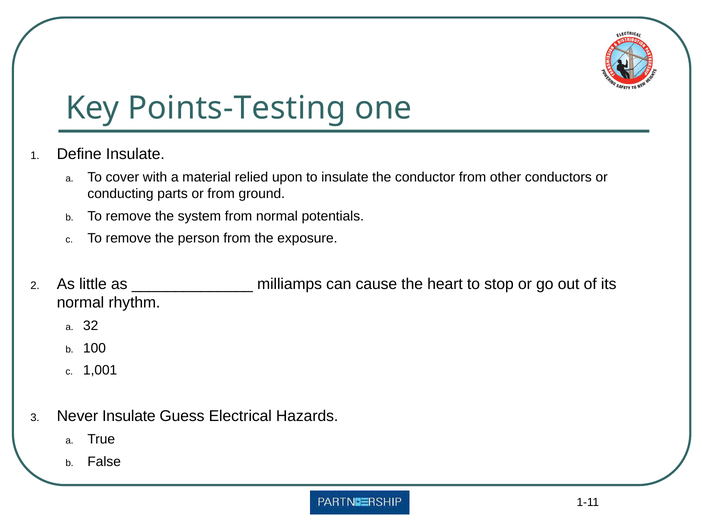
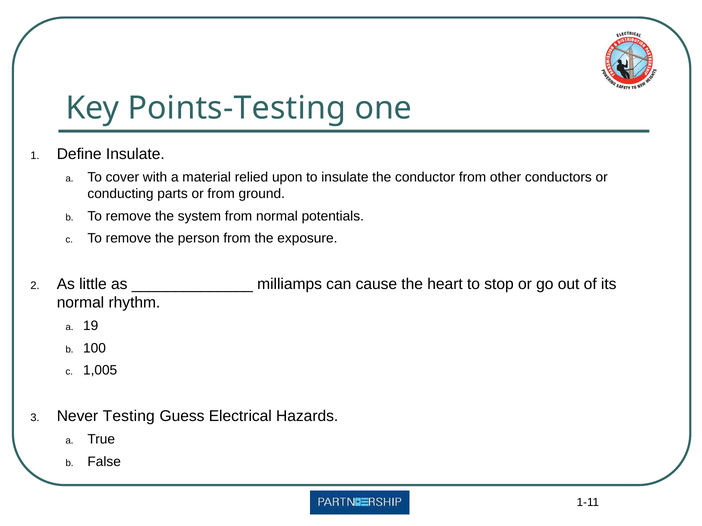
32: 32 -> 19
1,001: 1,001 -> 1,005
Never Insulate: Insulate -> Testing
